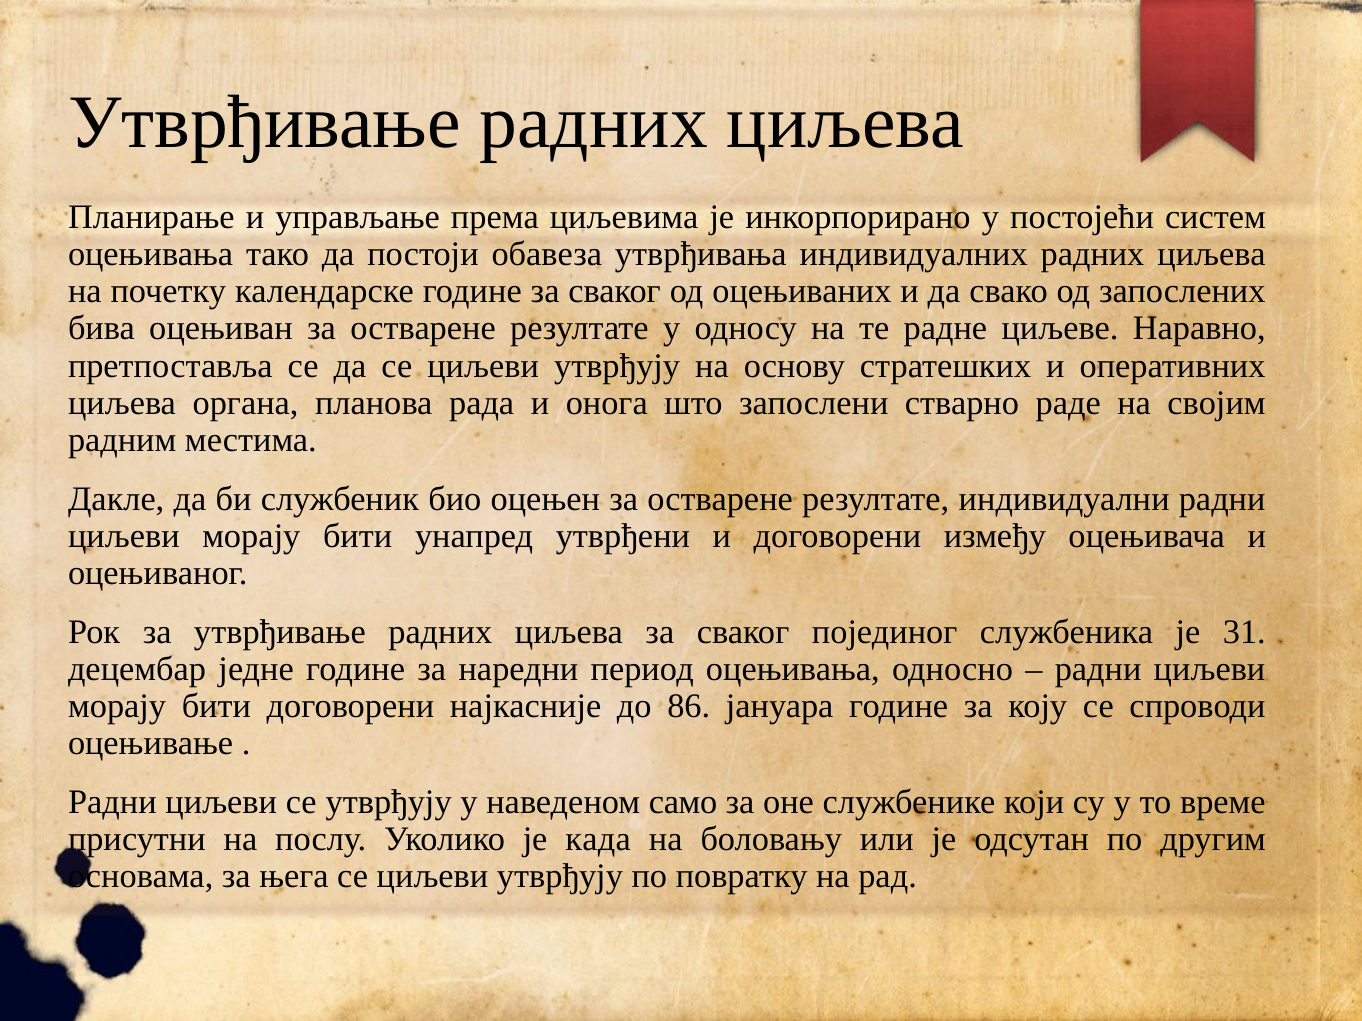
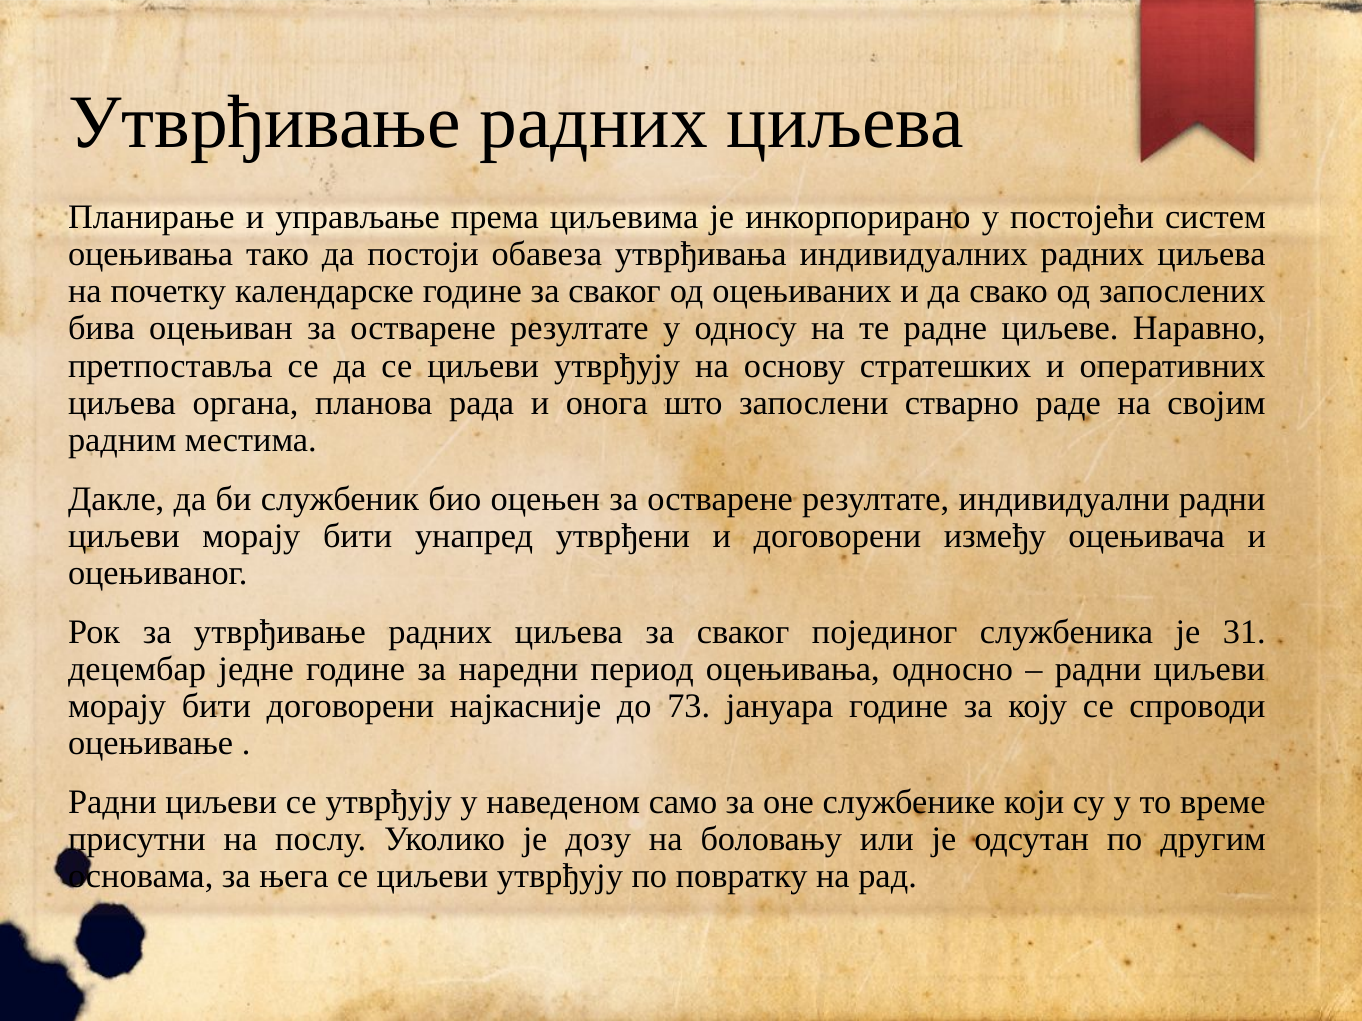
86: 86 -> 73
када: када -> дозу
